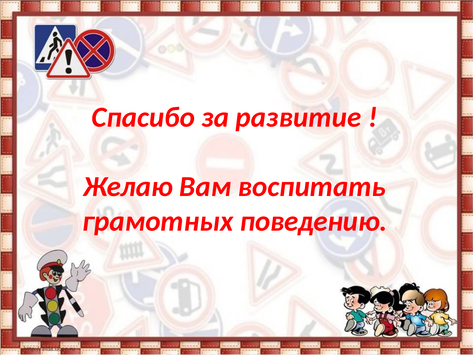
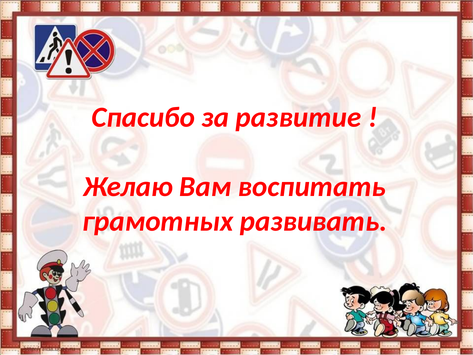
поведению: поведению -> развивать
